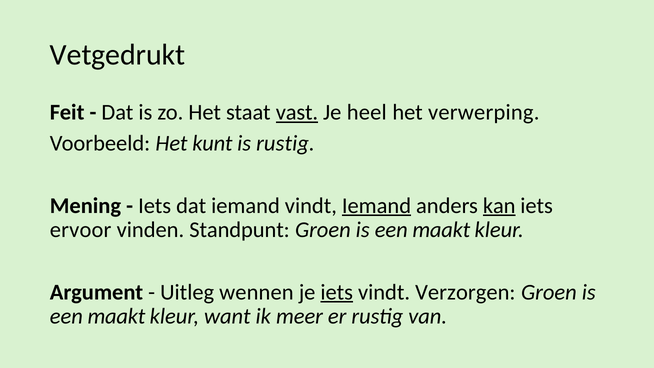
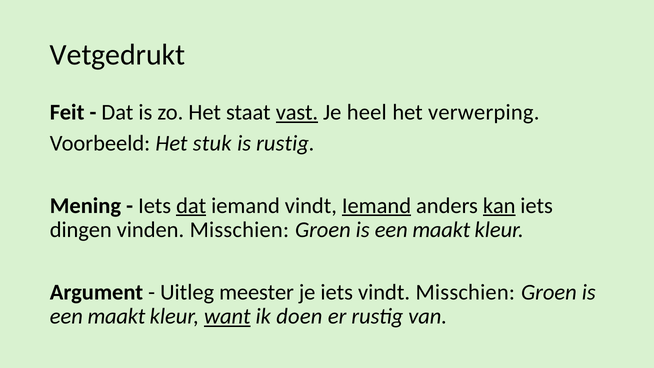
kunt: kunt -> stuk
dat at (191, 206) underline: none -> present
ervoor: ervoor -> dingen
vinden Standpunt: Standpunt -> Misschien
wennen: wennen -> meester
iets at (337, 292) underline: present -> none
vindt Verzorgen: Verzorgen -> Misschien
want underline: none -> present
meer: meer -> doen
